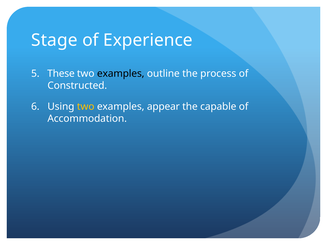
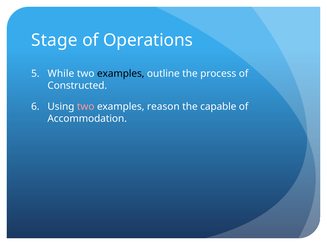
Experience: Experience -> Operations
These: These -> While
two at (86, 107) colour: yellow -> pink
appear: appear -> reason
